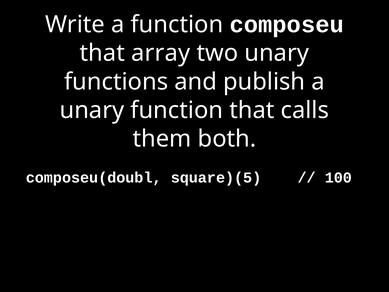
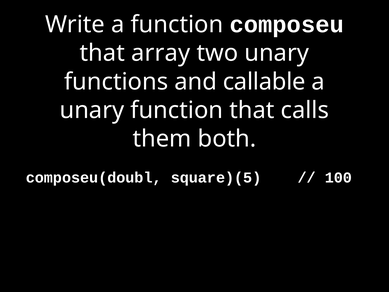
publish: publish -> callable
